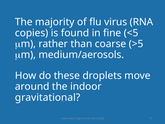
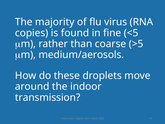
gravitational: gravitational -> transmission
